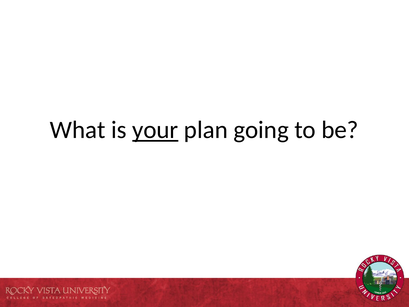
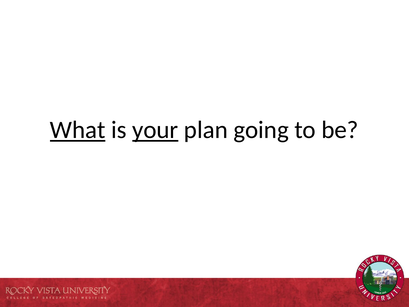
What underline: none -> present
